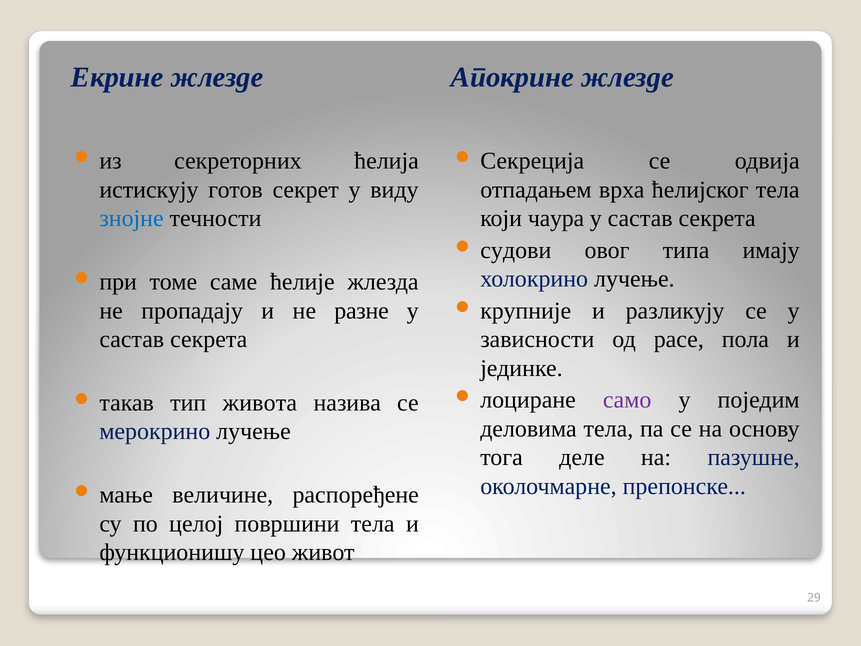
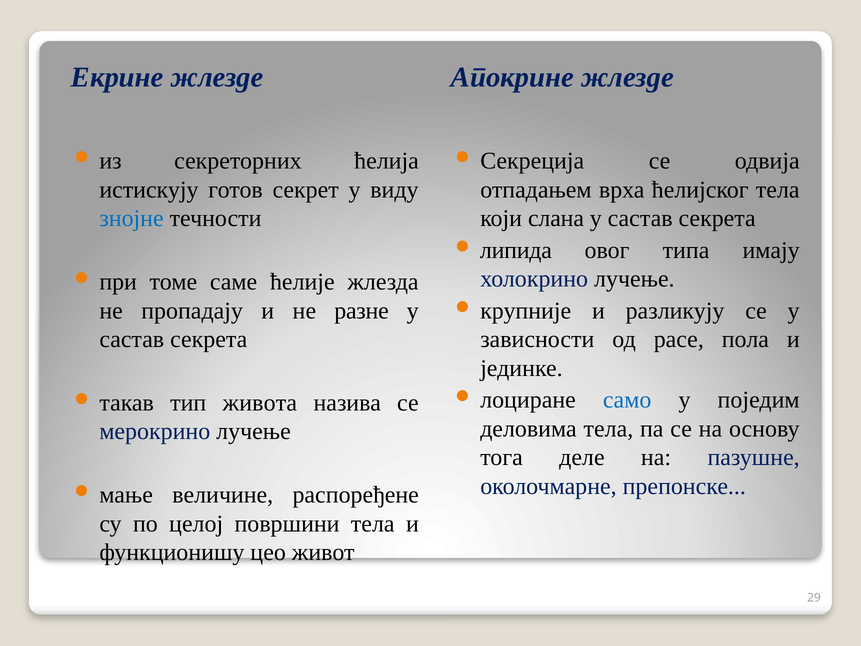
чаура: чаура -> слана
судови: судови -> липида
само colour: purple -> blue
